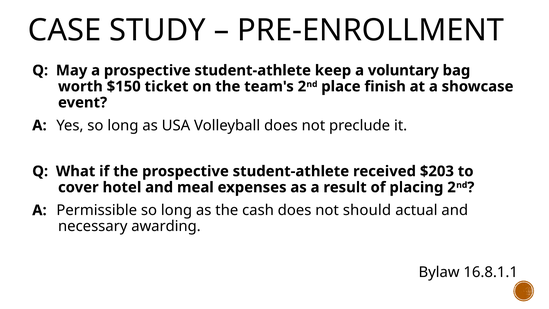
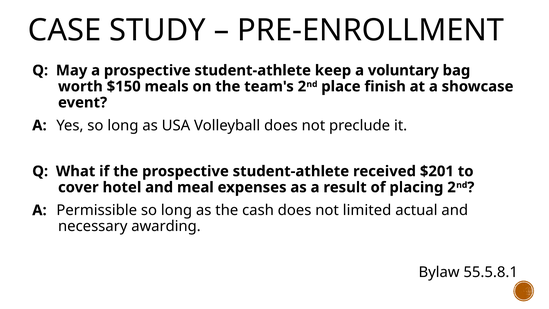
ticket: ticket -> meals
$203: $203 -> $201
should: should -> limited
16.8.1.1: 16.8.1.1 -> 55.5.8.1
